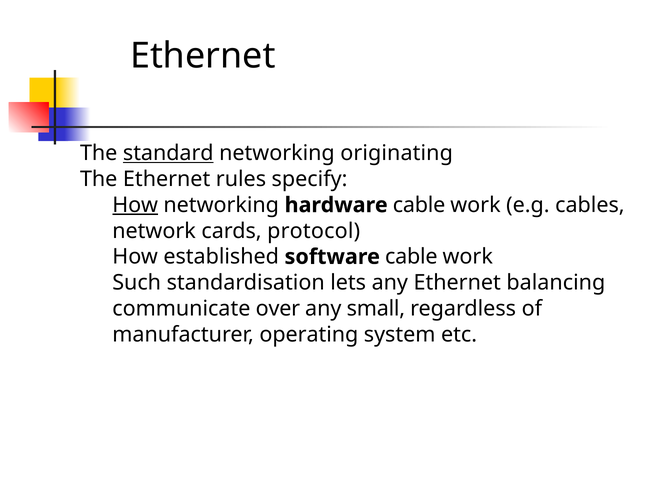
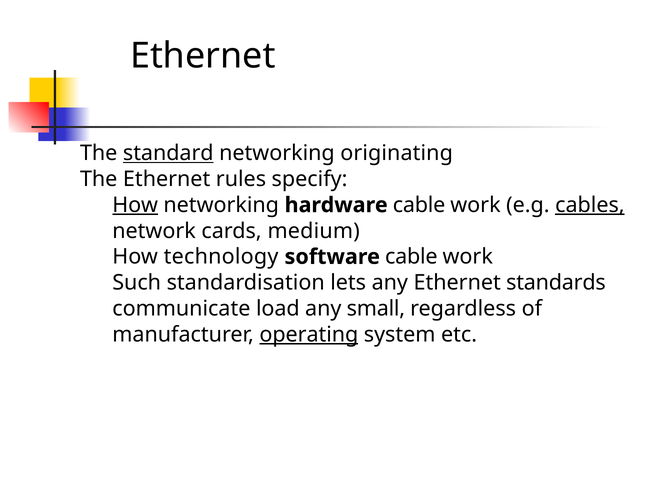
cables underline: none -> present
protocol: protocol -> medium
established: established -> technology
balancing: balancing -> standards
over: over -> load
operating underline: none -> present
